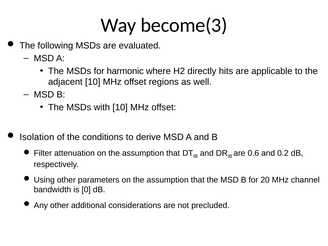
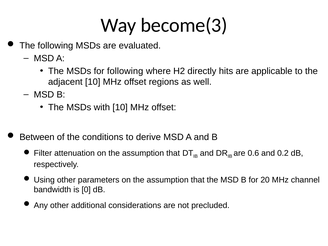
for harmonic: harmonic -> following
Isolation: Isolation -> Between
